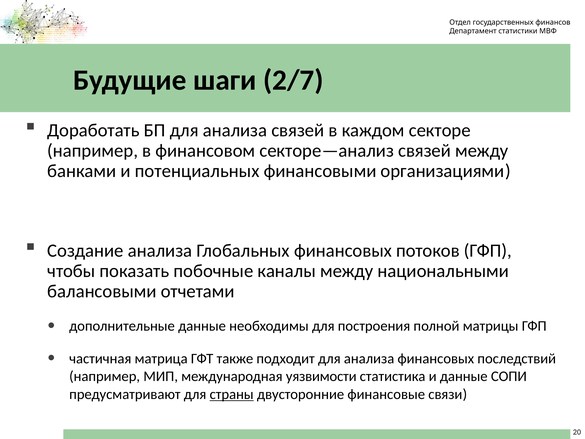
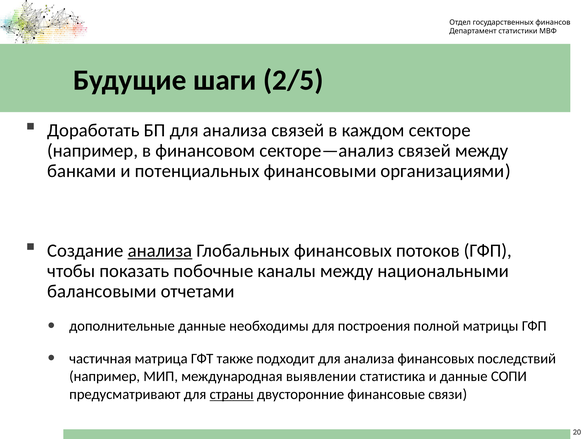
2/7: 2/7 -> 2/5
анализа at (160, 251) underline: none -> present
уязвимости: уязвимости -> выявлении
